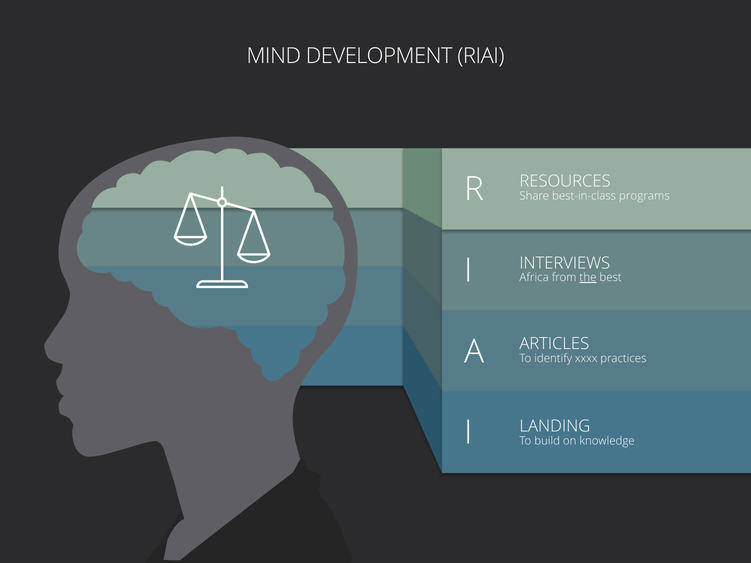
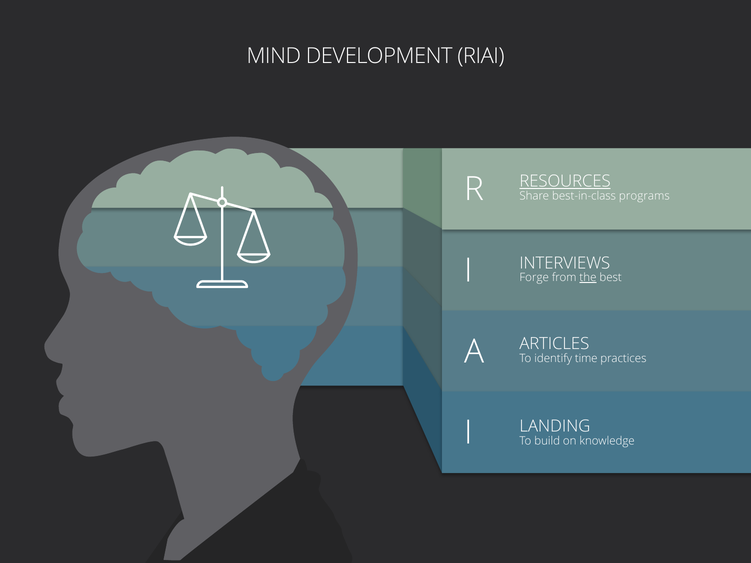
RESOURCES underline: none -> present
Africa: Africa -> Forge
xxxx: xxxx -> time
